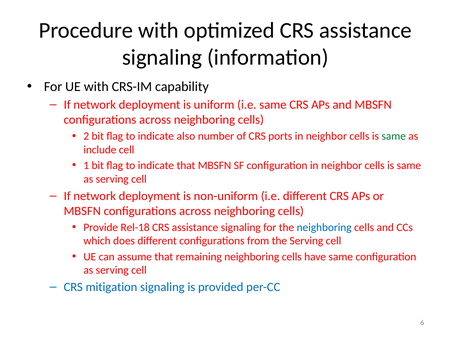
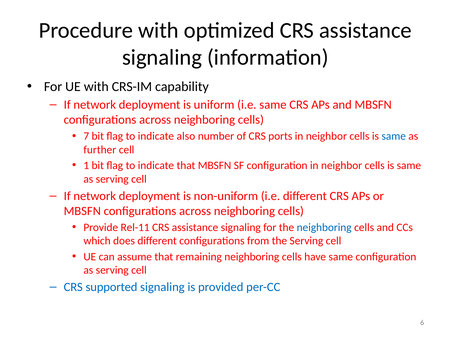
2: 2 -> 7
same at (394, 136) colour: green -> blue
include: include -> further
Rel-18: Rel-18 -> Rel-11
mitigation: mitigation -> supported
